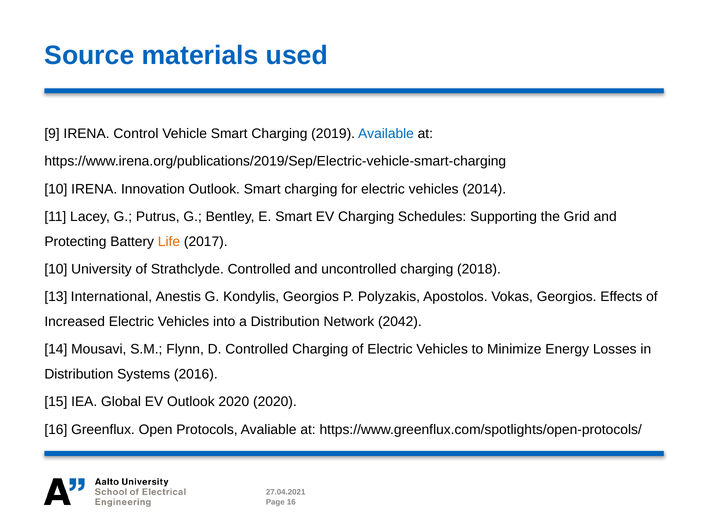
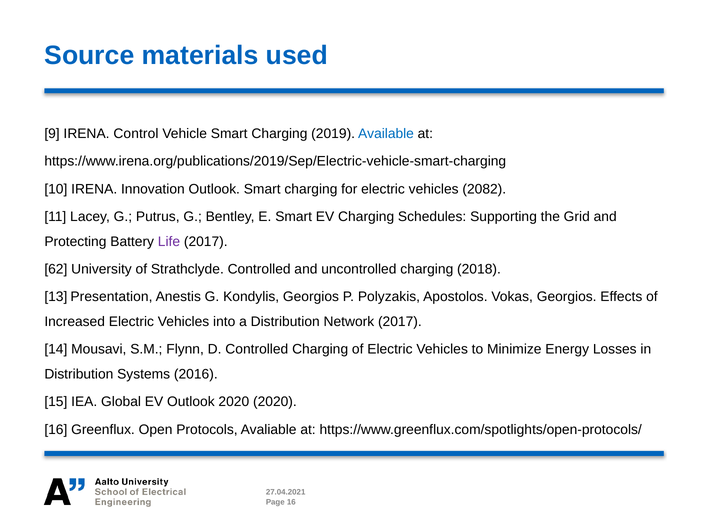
2014: 2014 -> 2082
Life colour: orange -> purple
10 at (56, 269): 10 -> 62
International: International -> Presentation
Network 2042: 2042 -> 2017
